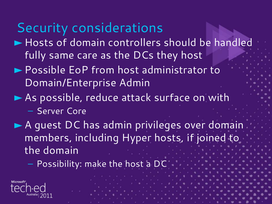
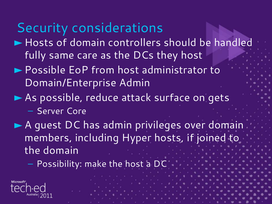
with: with -> gets
